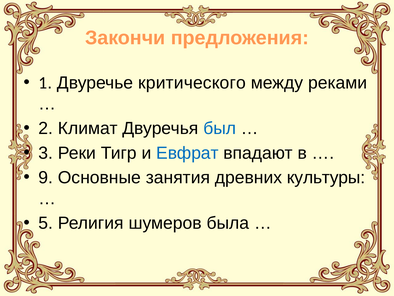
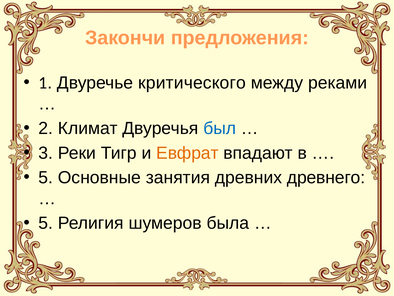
Евфрат colour: blue -> orange
9 at (46, 177): 9 -> 5
культуры: культуры -> древнего
